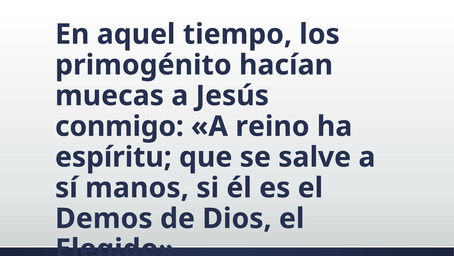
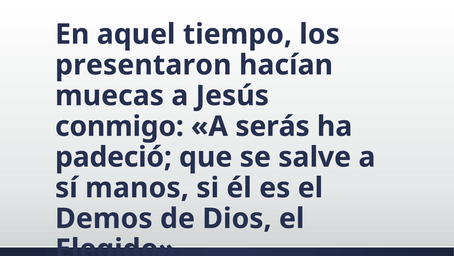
primogénito: primogénito -> presentaron
reino: reino -> serás
espíritu: espíritu -> padeció
